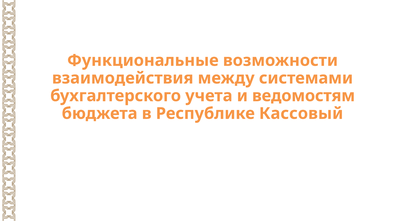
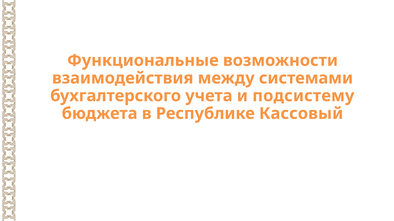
ведомостям: ведомостям -> подсистему
